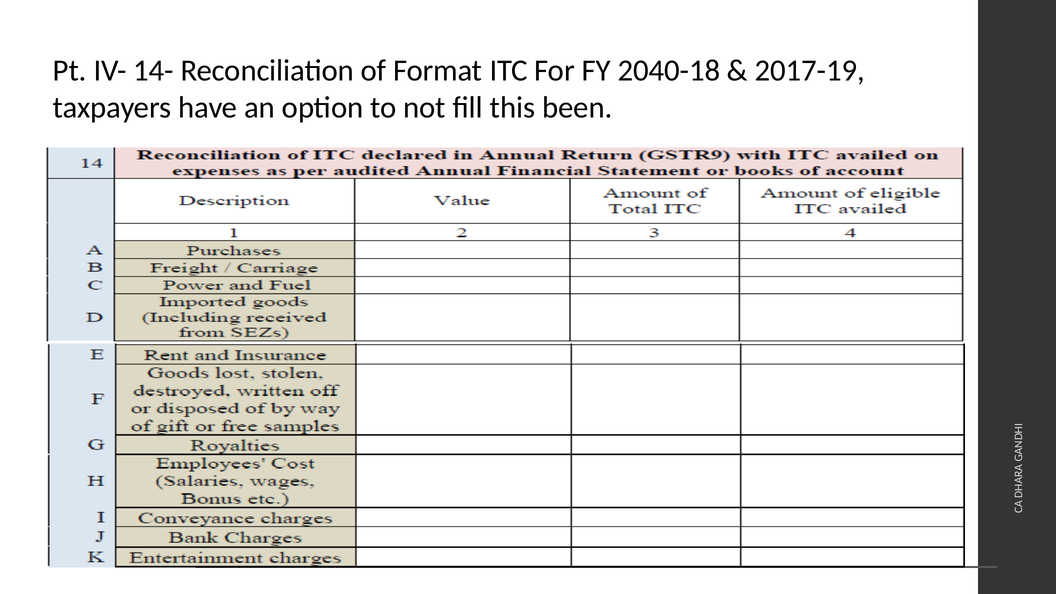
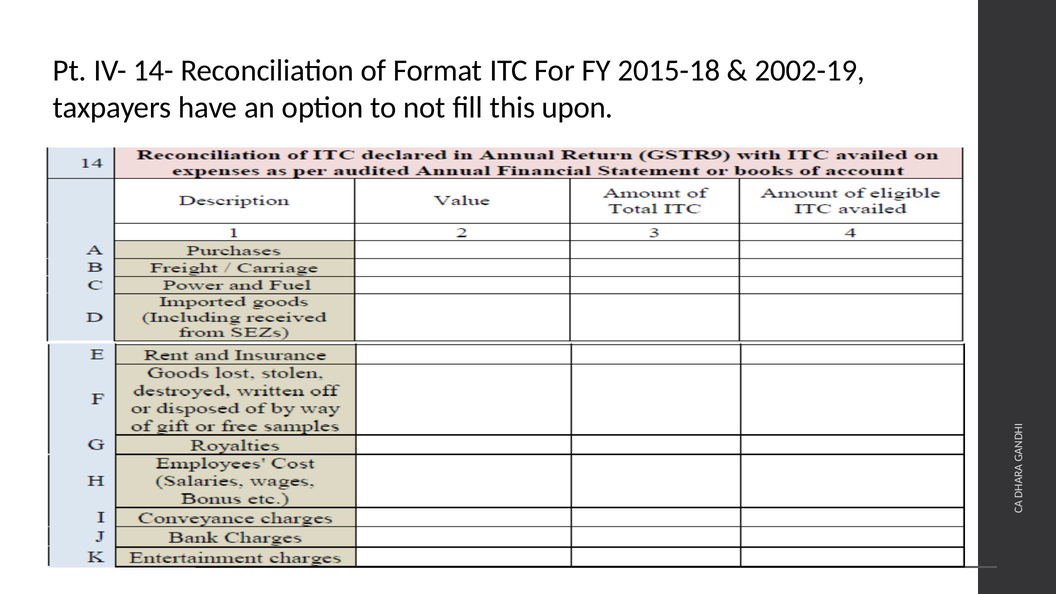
2040-18: 2040-18 -> 2015-18
2017-19: 2017-19 -> 2002-19
been: been -> upon
